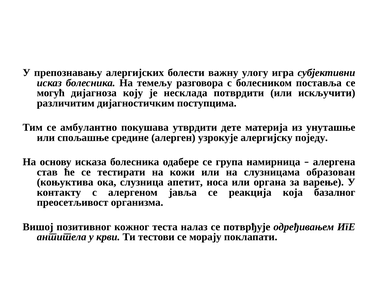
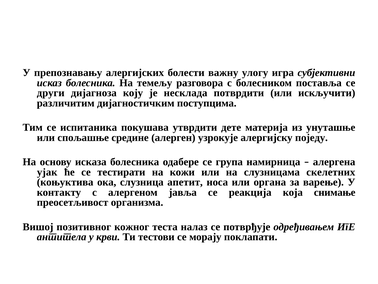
могућ: могућ -> други
амбулантно: амбулантно -> испитаника
став: став -> ујак
образован: образован -> скелетних
базалног: базалног -> снимање
